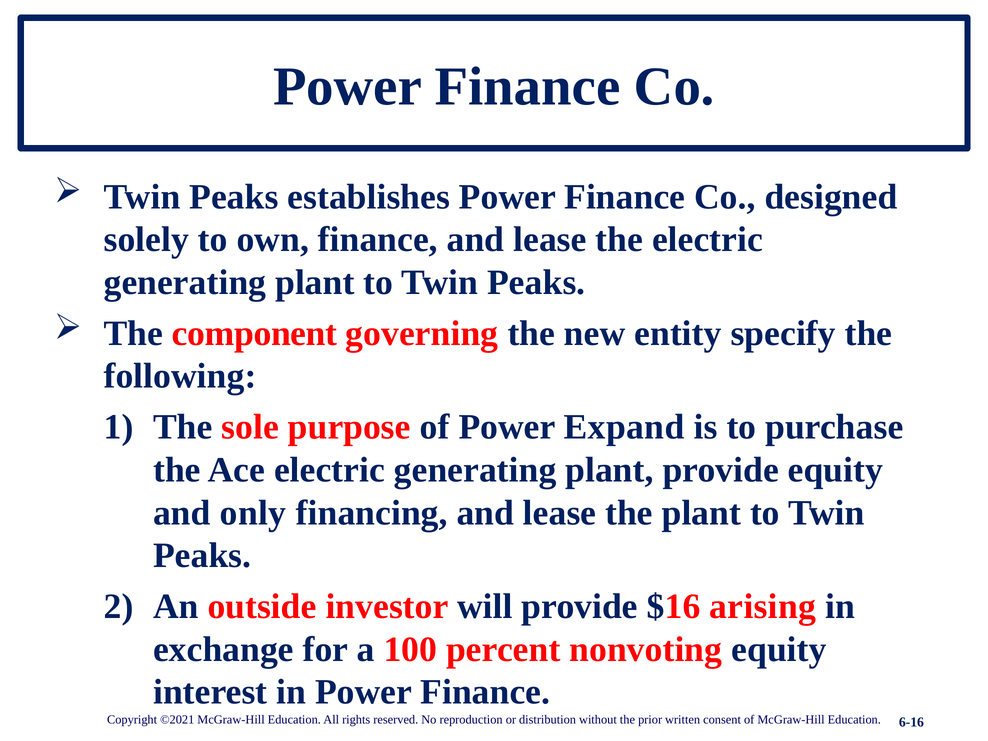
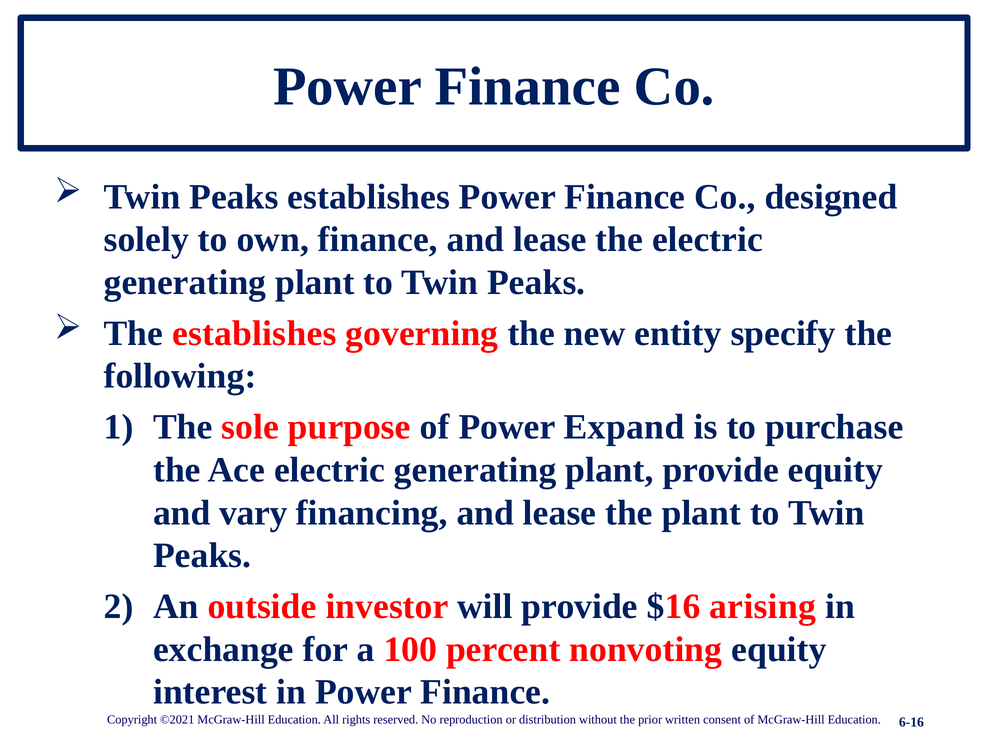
The component: component -> establishes
only: only -> vary
